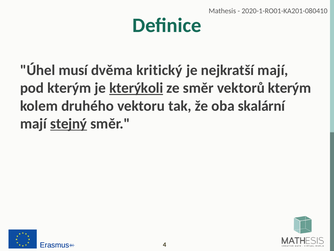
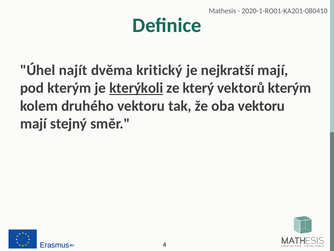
musí: musí -> najít
ze směr: směr -> který
oba skalární: skalární -> vektoru
stejný underline: present -> none
